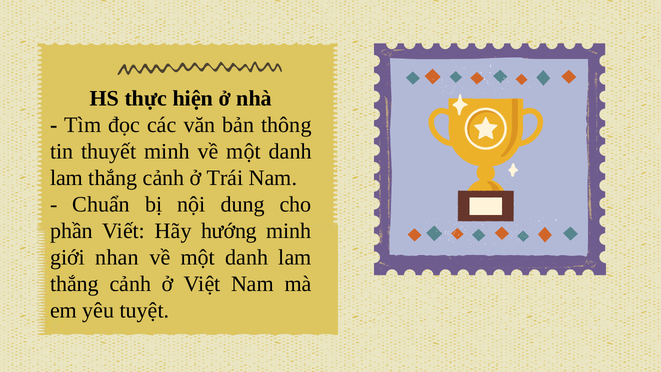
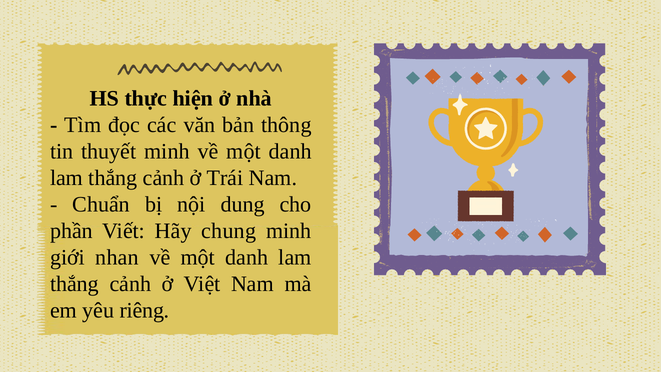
hướng: hướng -> chung
tuyệt: tuyệt -> riêng
